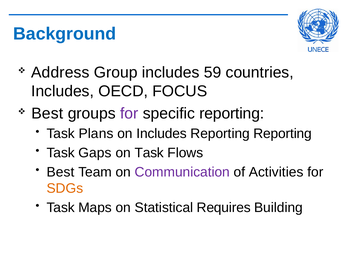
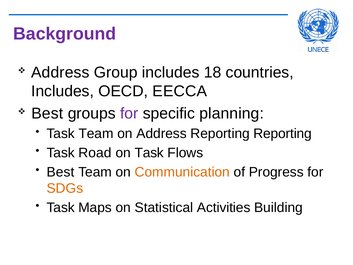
Background colour: blue -> purple
59: 59 -> 18
FOCUS: FOCUS -> EECCA
specific reporting: reporting -> planning
Task Plans: Plans -> Team
on Includes: Includes -> Address
Gaps: Gaps -> Road
Communication colour: purple -> orange
Activities: Activities -> Progress
Requires: Requires -> Activities
